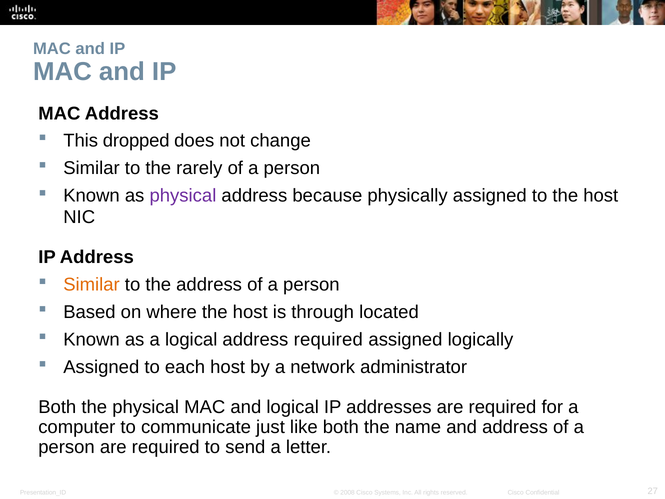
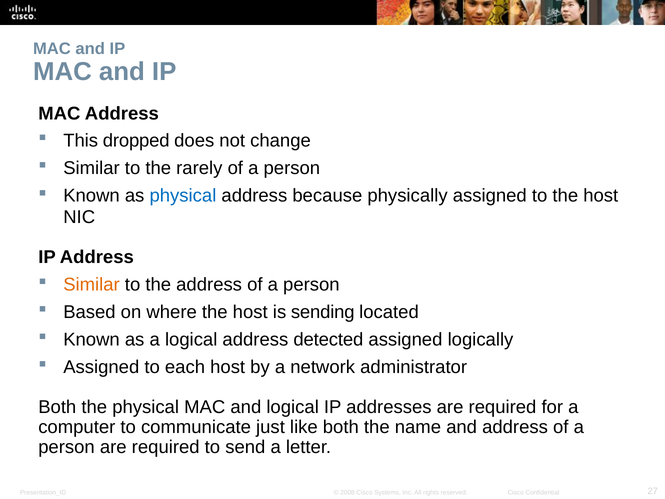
physical at (183, 196) colour: purple -> blue
through: through -> sending
address required: required -> detected
